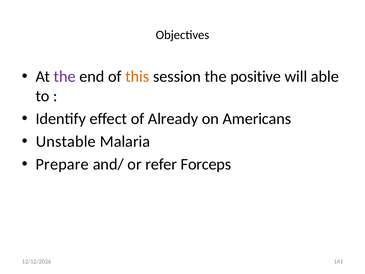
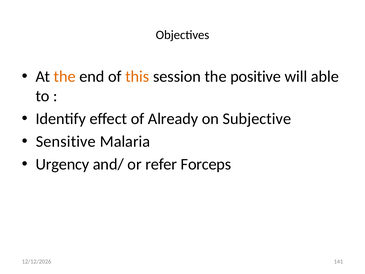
the at (65, 77) colour: purple -> orange
Americans: Americans -> Subjective
Unstable: Unstable -> Sensitive
Prepare: Prepare -> Urgency
